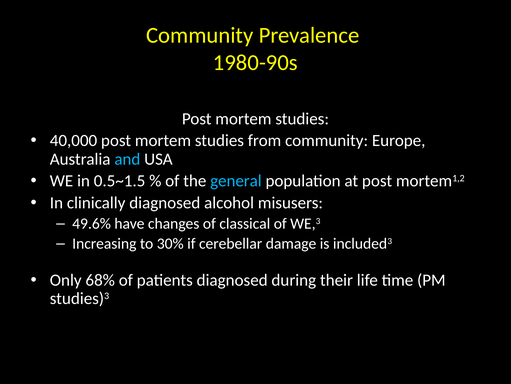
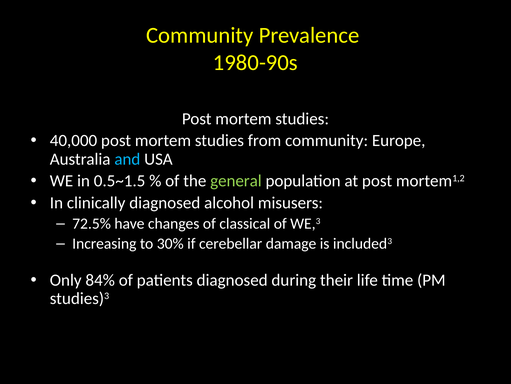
general colour: light blue -> light green
49.6%: 49.6% -> 72.5%
68%: 68% -> 84%
